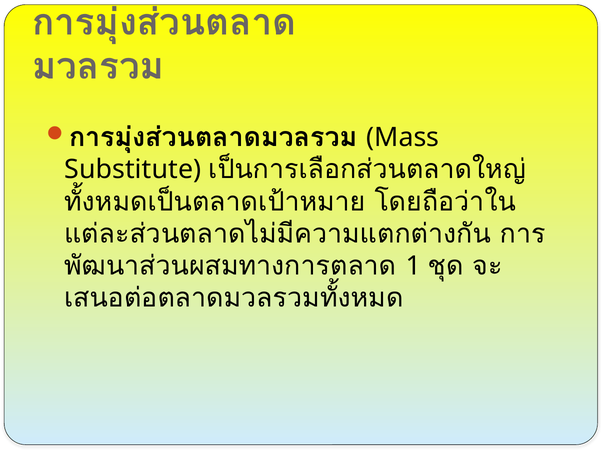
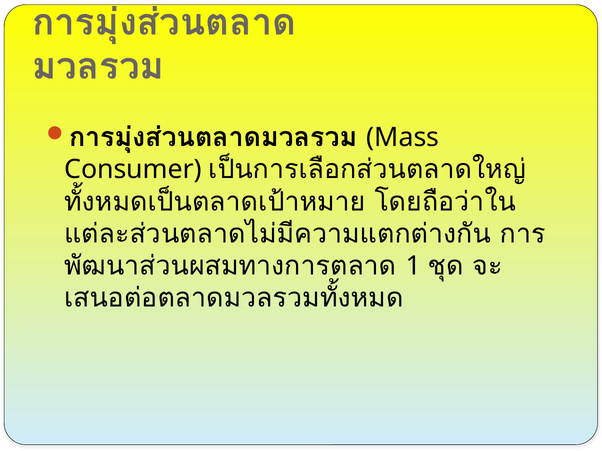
Substitute: Substitute -> Consumer
